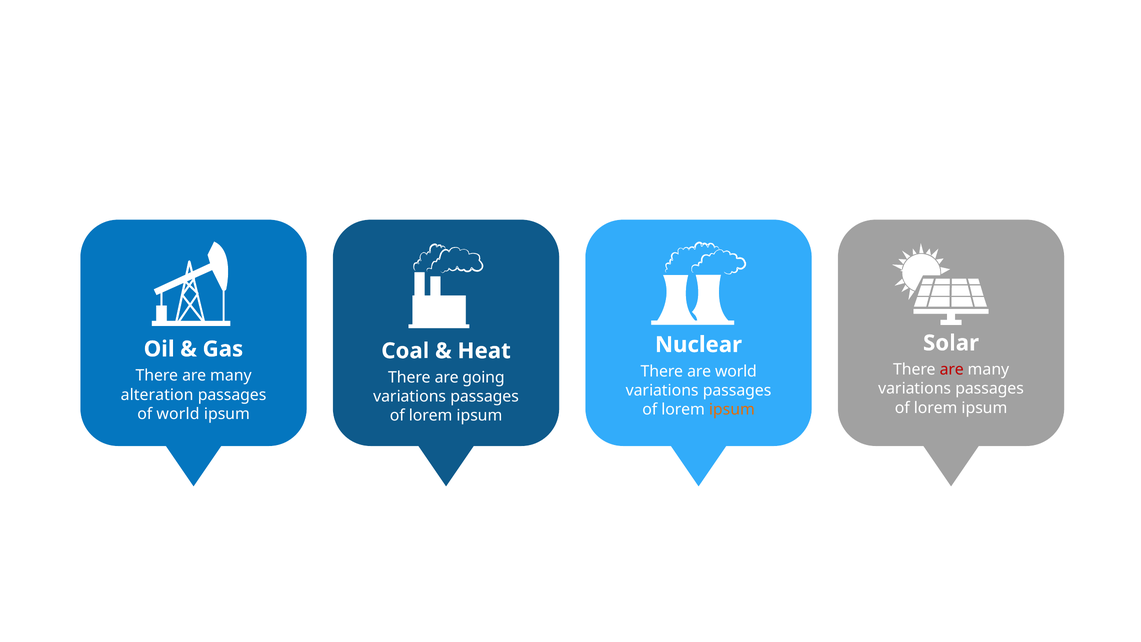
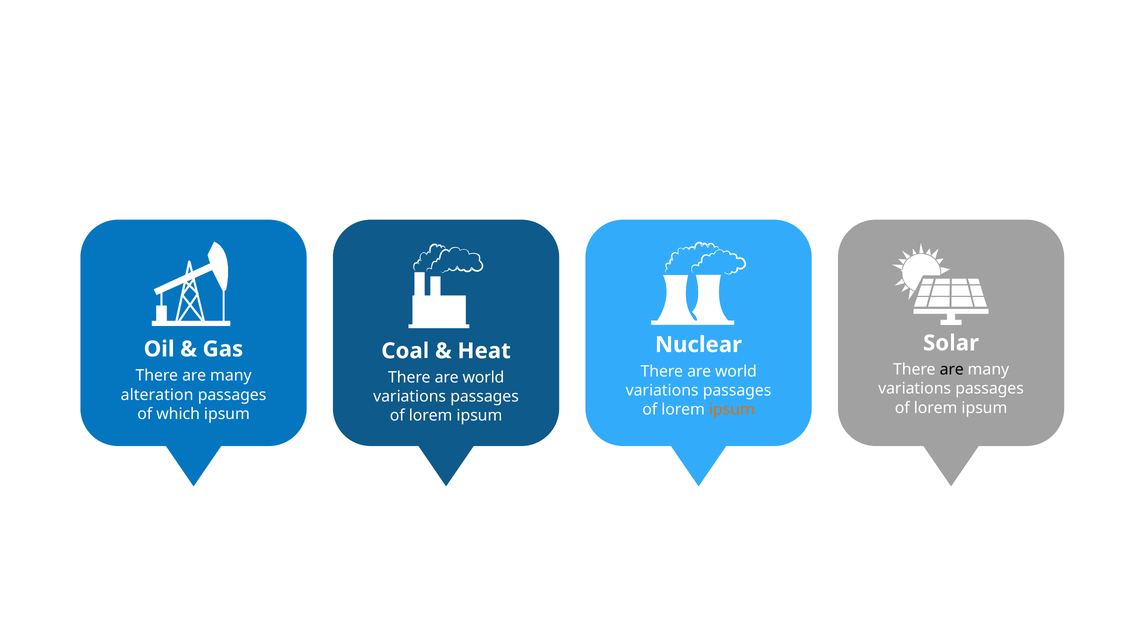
are at (952, 370) colour: red -> black
going at (483, 377): going -> world
of world: world -> which
